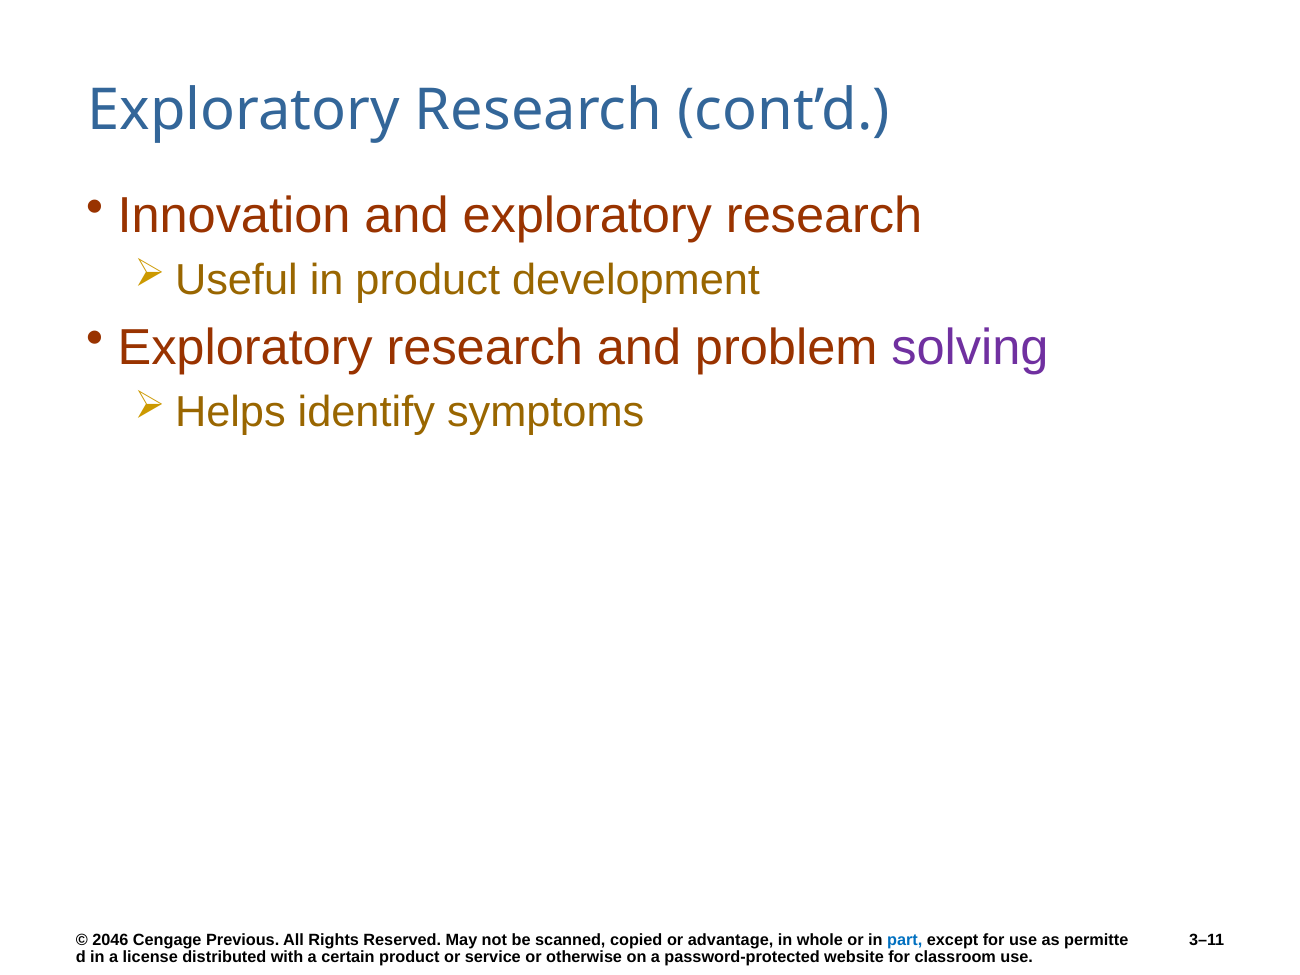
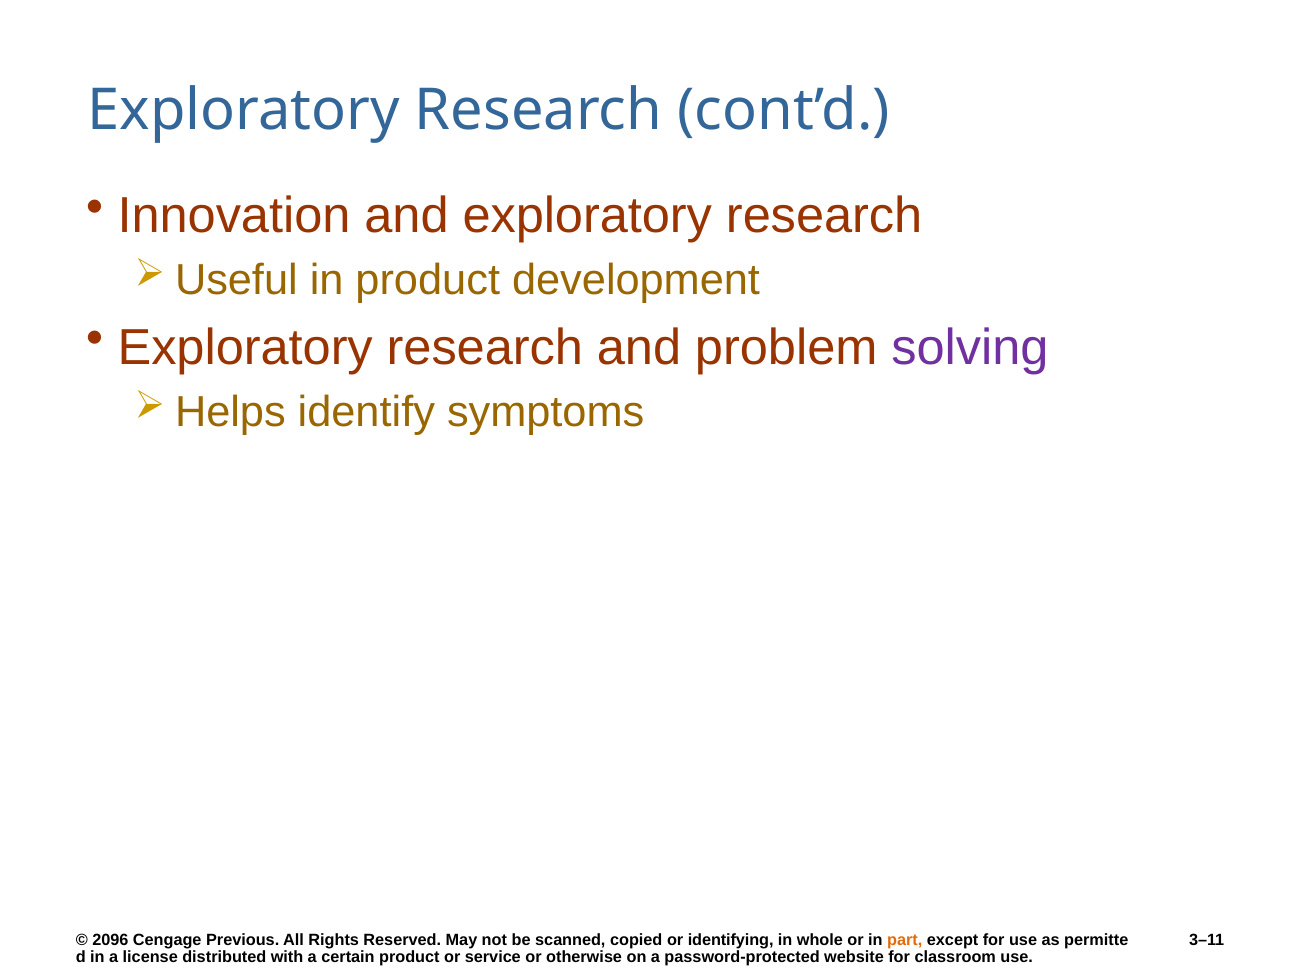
2046: 2046 -> 2096
advantage: advantage -> identifying
part colour: blue -> orange
